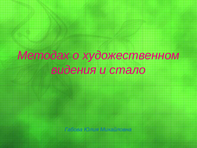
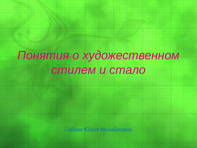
Методах: Методах -> Понятия
видения: видения -> стилем
